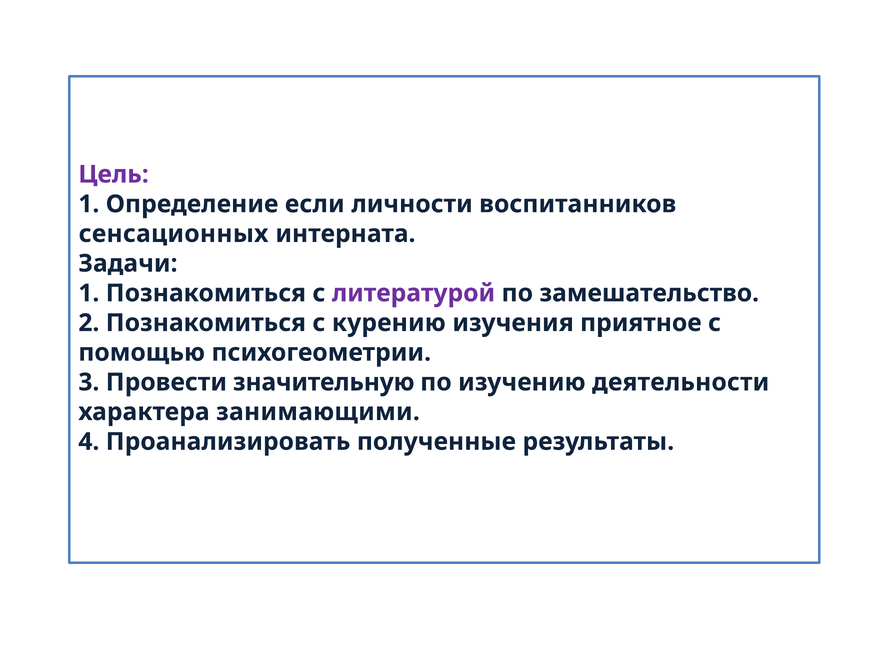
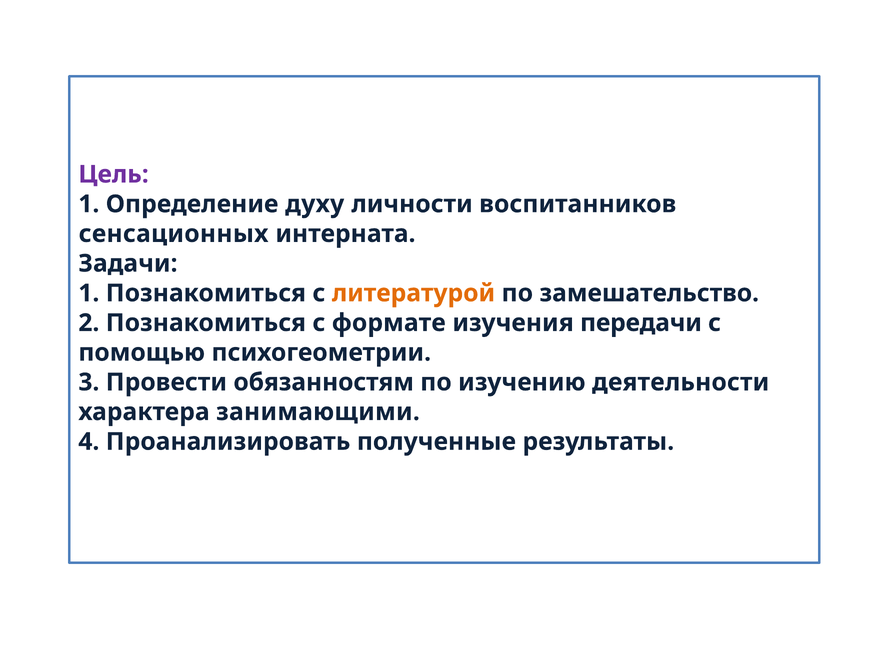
если: если -> духу
литературой colour: purple -> orange
курению: курению -> формате
приятное: приятное -> передачи
значительную: значительную -> обязанностям
